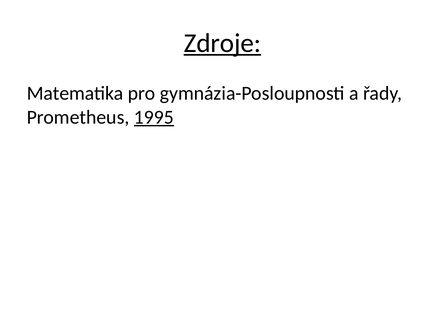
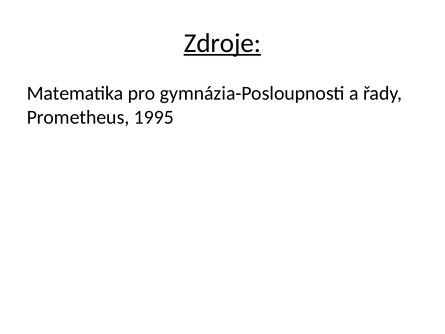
1995 underline: present -> none
